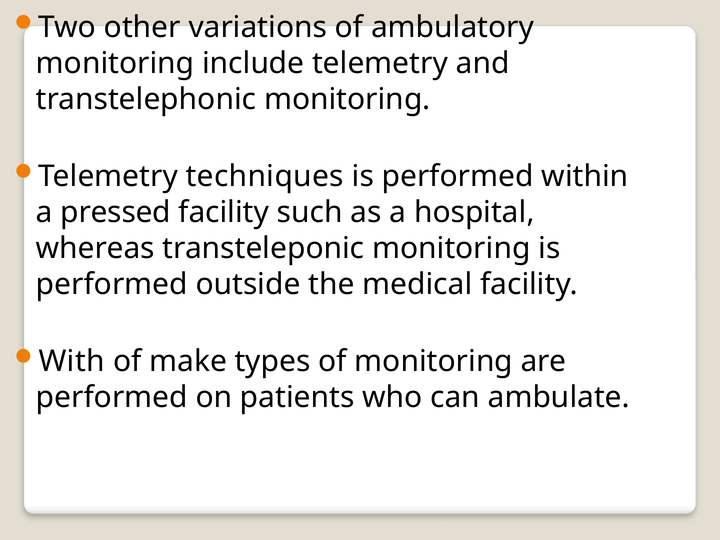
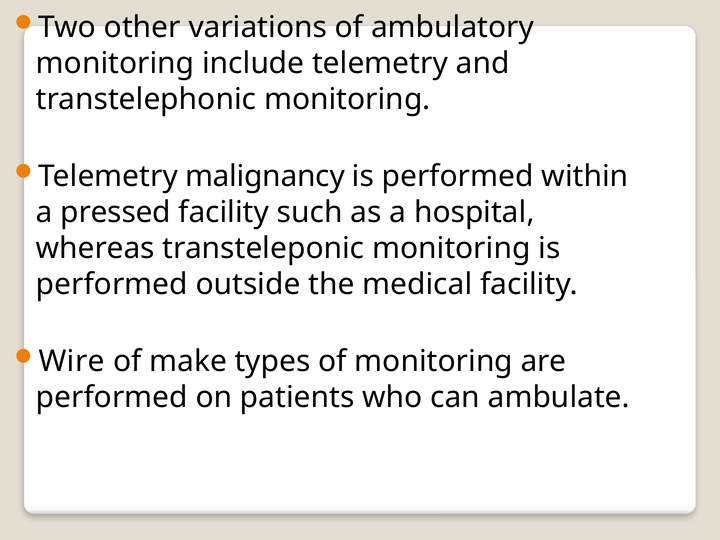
techniques: techniques -> malignancy
With: With -> Wire
